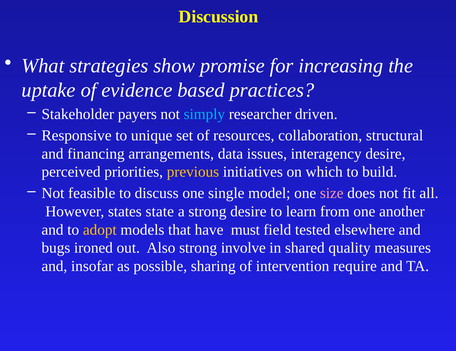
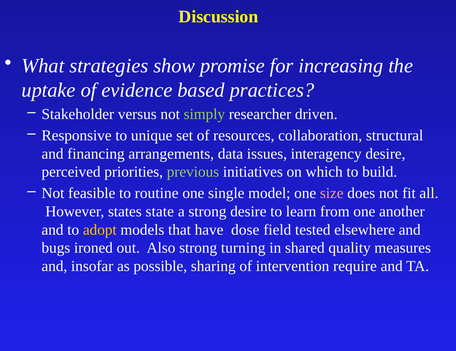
payers: payers -> versus
simply colour: light blue -> light green
previous colour: yellow -> light green
discuss: discuss -> routine
must: must -> dose
involve: involve -> turning
